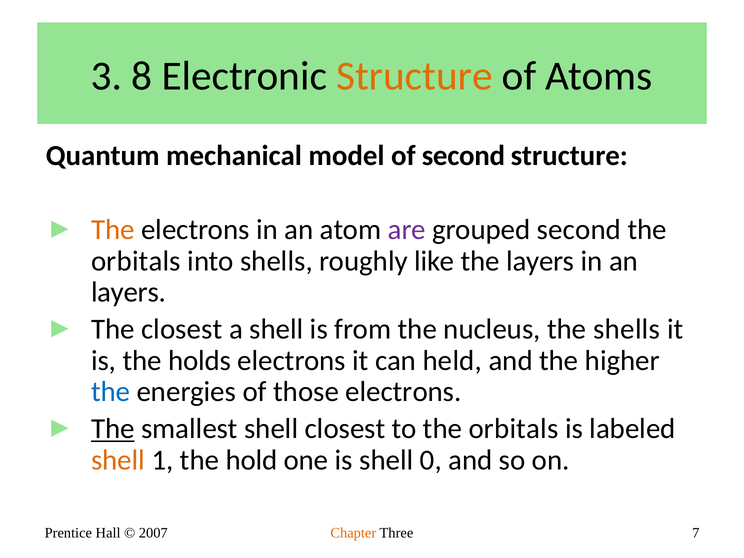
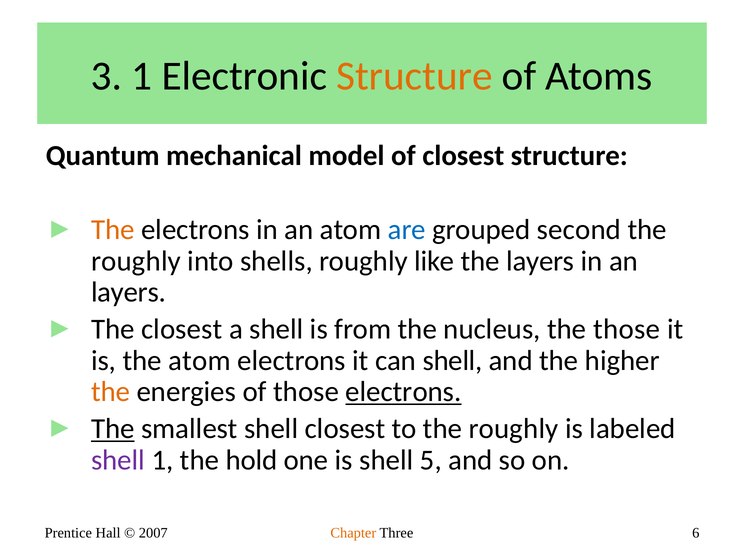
3 8: 8 -> 1
of second: second -> closest
are colour: purple -> blue
orbitals at (136, 261): orbitals -> roughly
the shells: shells -> those
the holds: holds -> atom
can held: held -> shell
the at (111, 392) colour: blue -> orange
electrons at (403, 392) underline: none -> present
to the orbitals: orbitals -> roughly
shell at (118, 460) colour: orange -> purple
0: 0 -> 5
7: 7 -> 6
